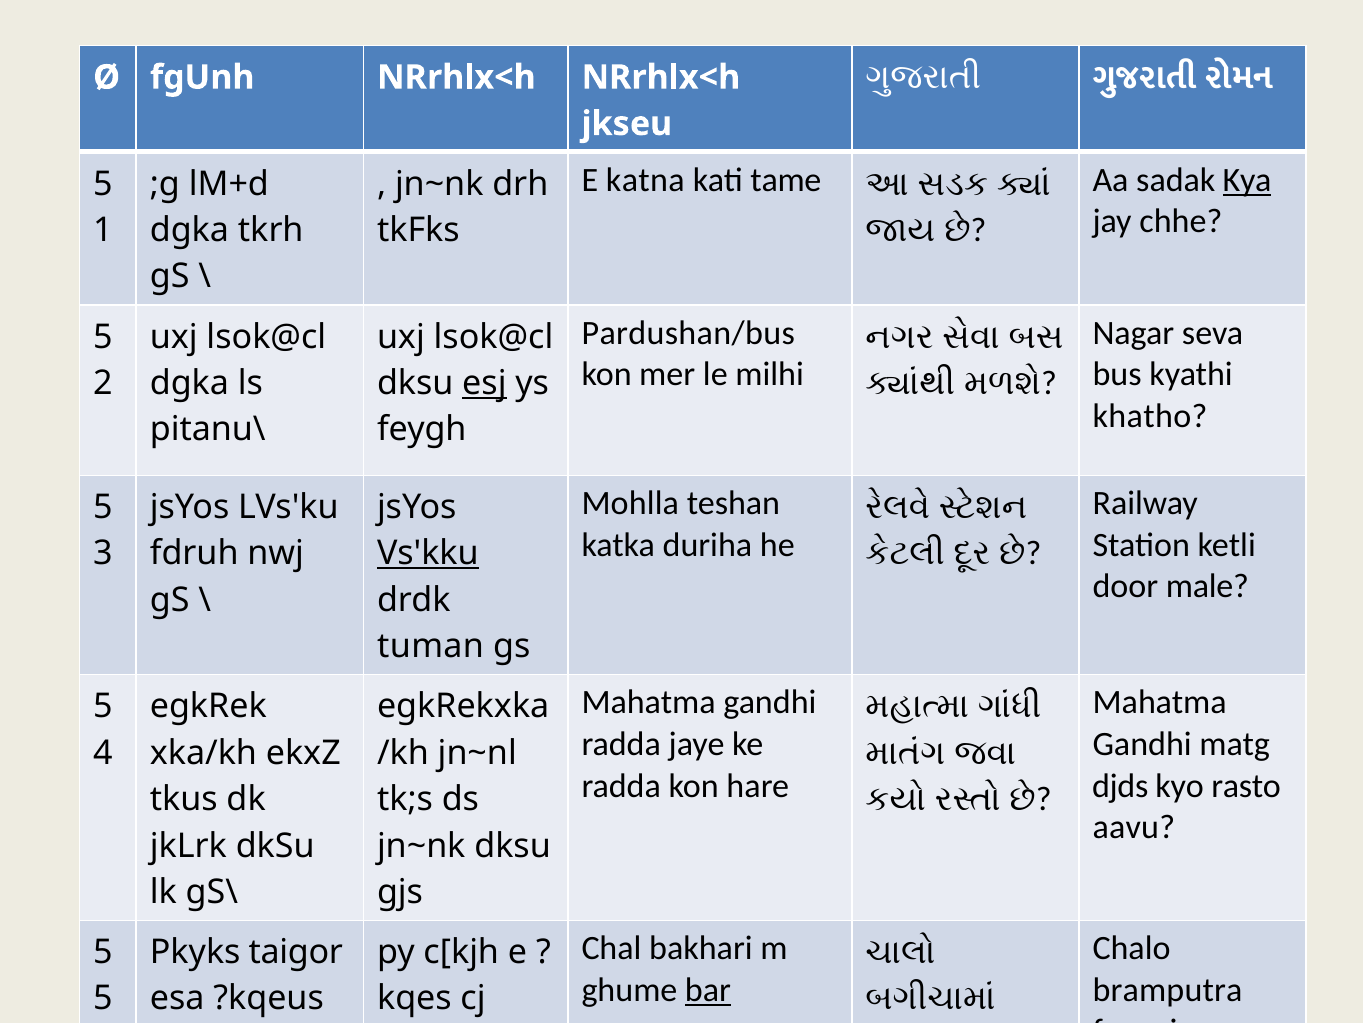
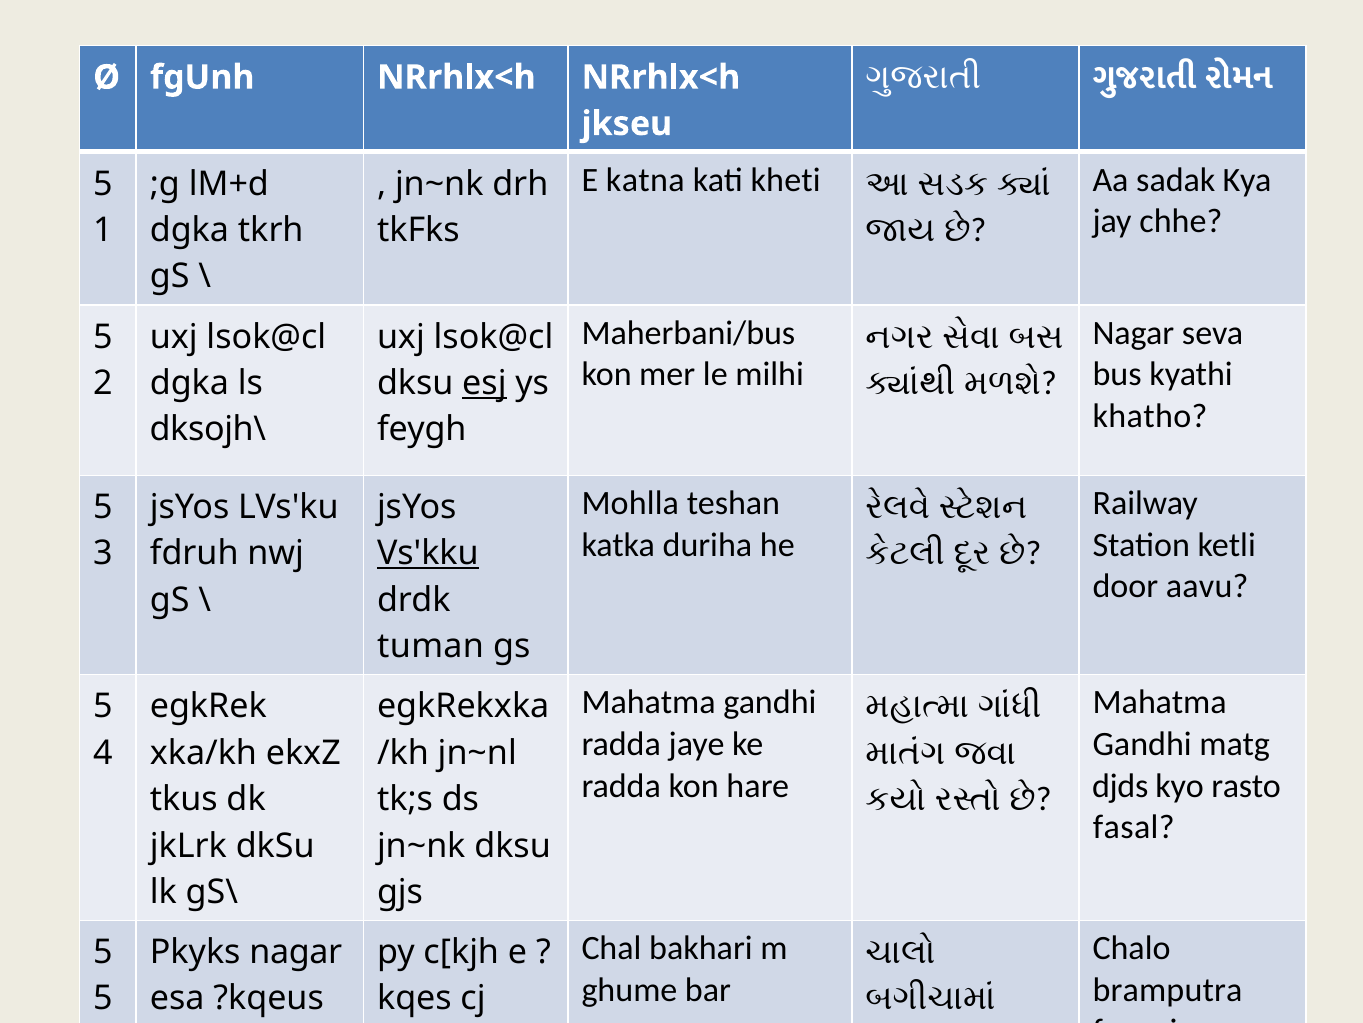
tame: tame -> kheti
Kya underline: present -> none
Pardushan/bus: Pardushan/bus -> Maherbani/bus
pitanu\: pitanu\ -> dksojh\
male: male -> aavu
aavu: aavu -> fasal
Pkyks taigor: taigor -> nagar
bar underline: present -> none
